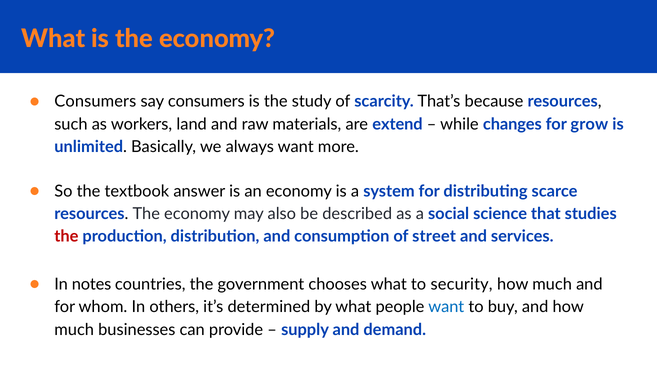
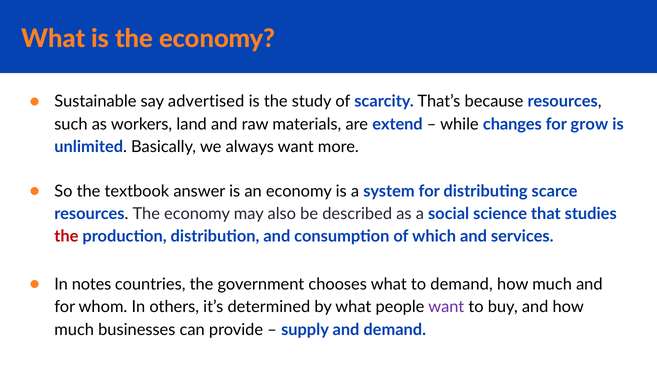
Consumers at (95, 101): Consumers -> Sustainable
say consumers: consumers -> advertised
street: street -> which
to security: security -> demand
want at (446, 307) colour: blue -> purple
